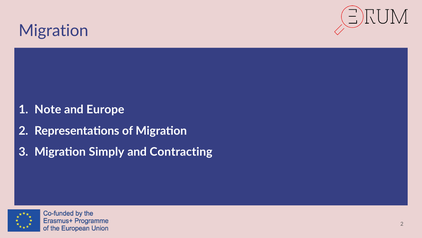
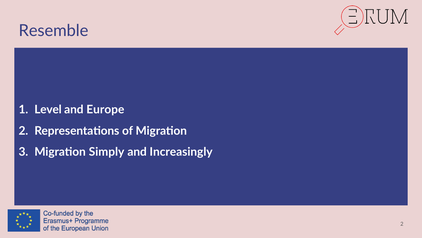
Migration at (53, 31): Migration -> Resemble
Note: Note -> Level
Contracting: Contracting -> Increasingly
